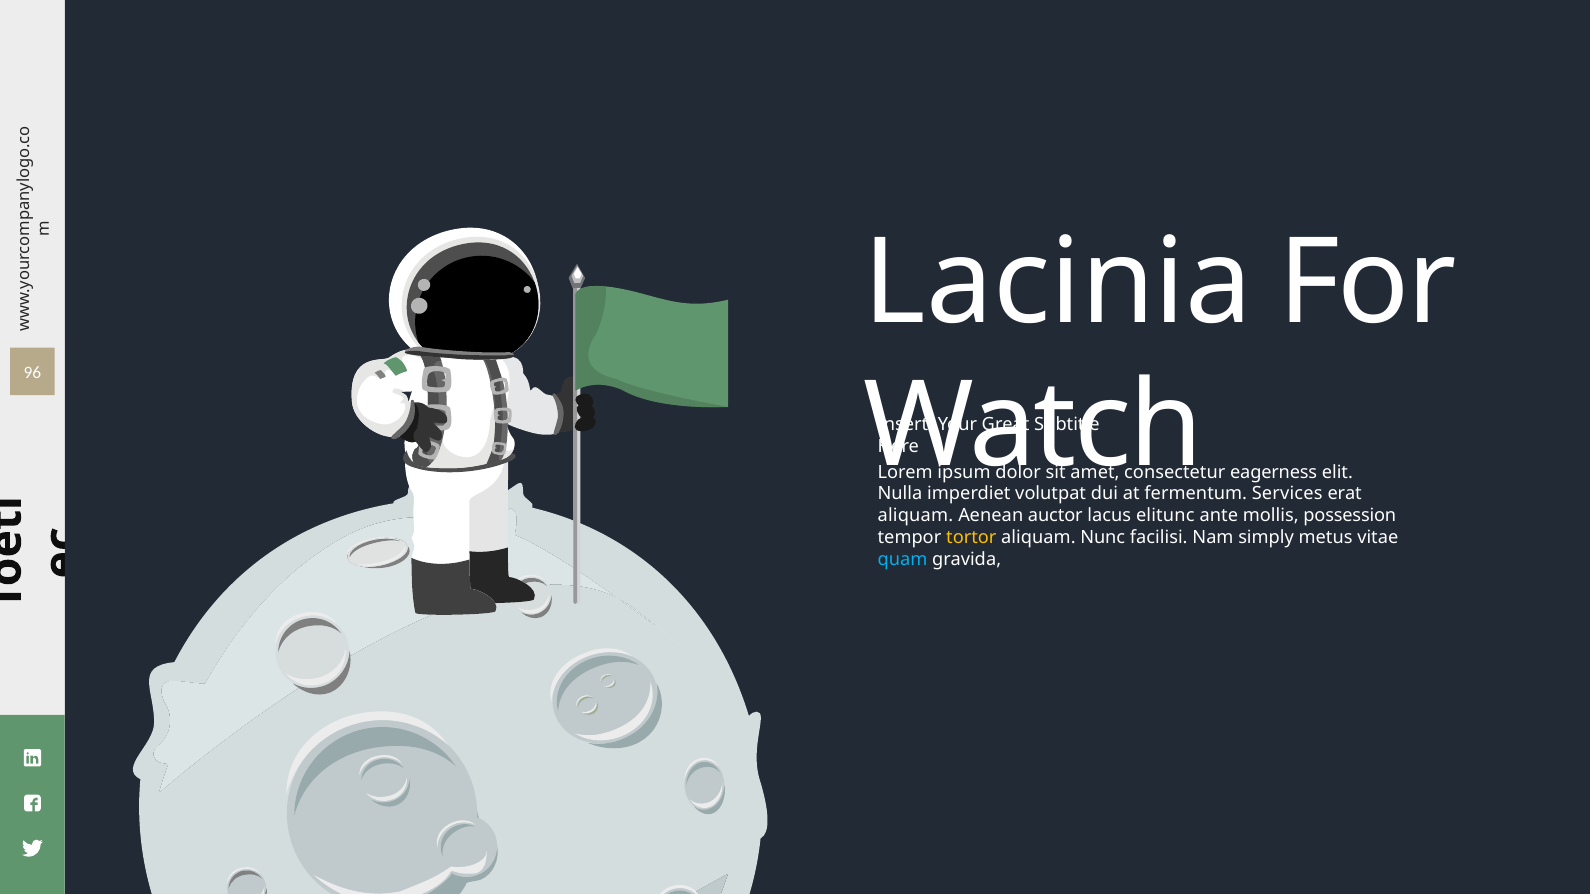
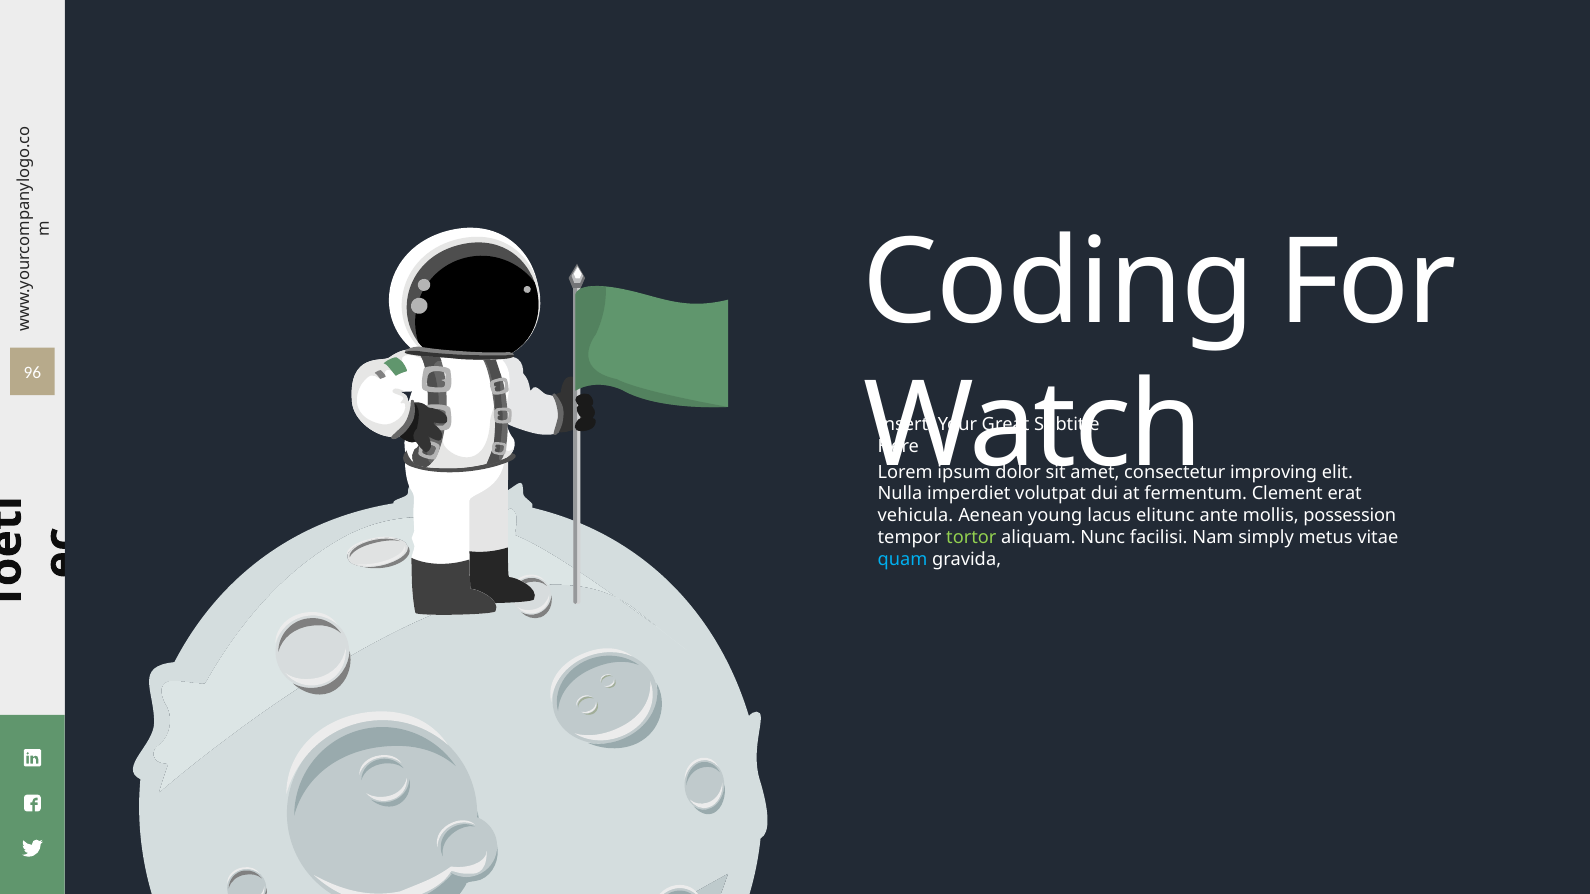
Lacinia: Lacinia -> Coding
eagerness: eagerness -> improving
Services: Services -> Clement
aliquam at (915, 516): aliquam -> vehicula
auctor: auctor -> young
tortor colour: yellow -> light green
